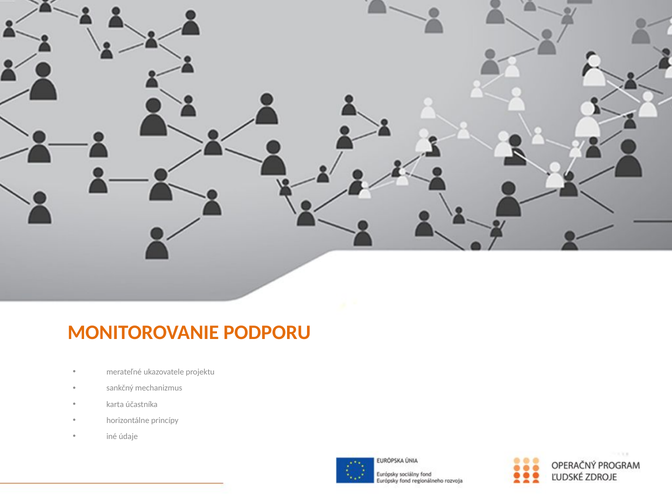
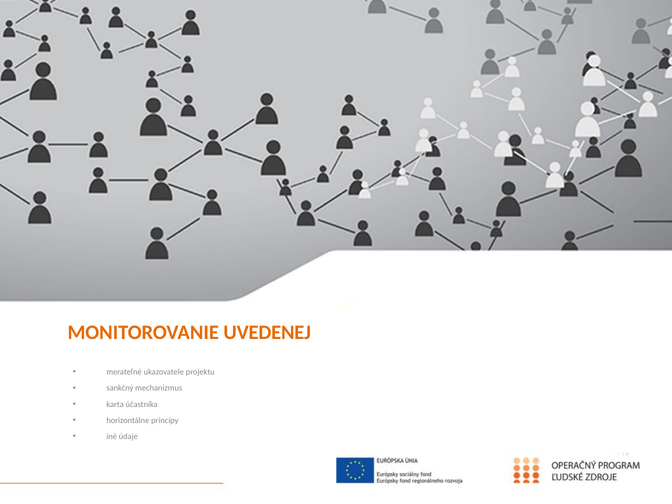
PODPORU: PODPORU -> UVEDENEJ
